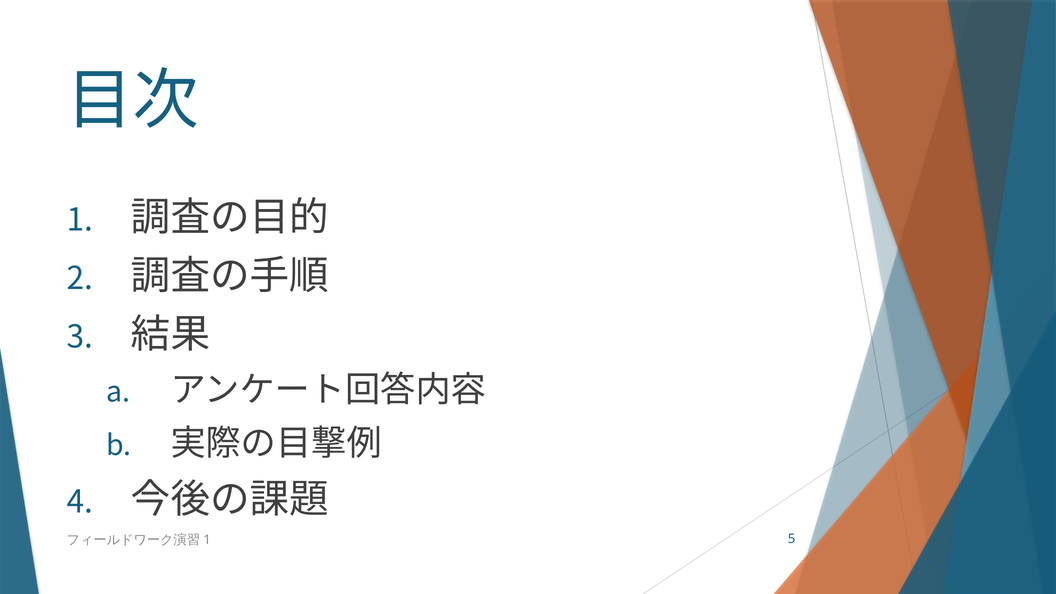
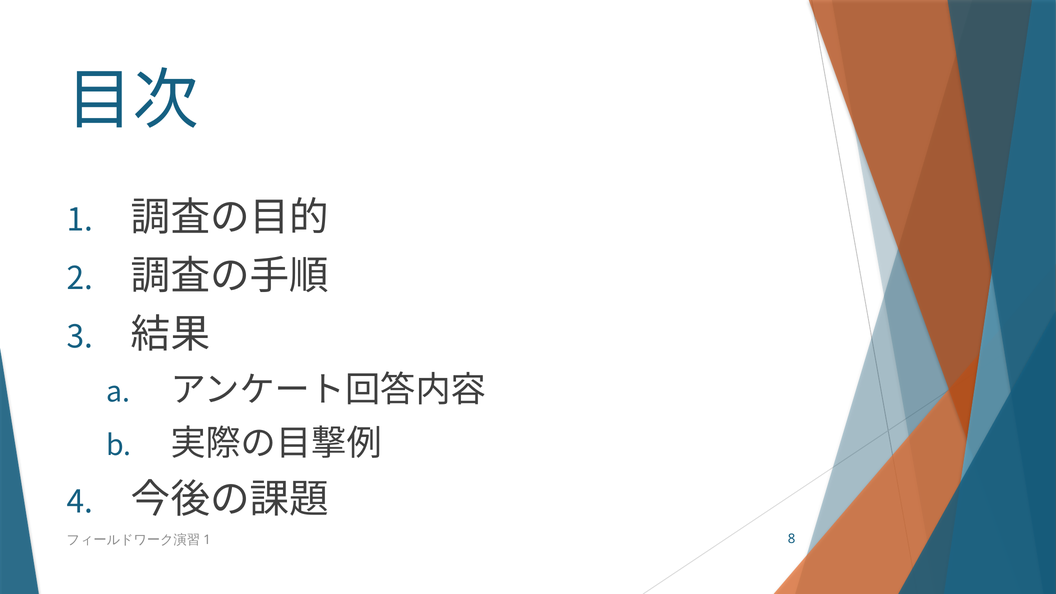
5: 5 -> 8
